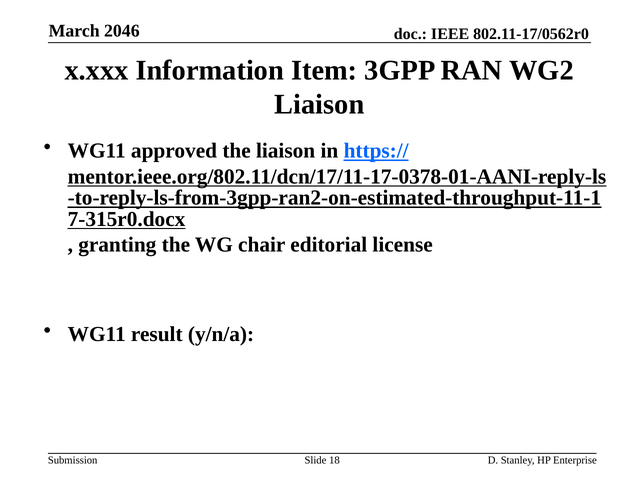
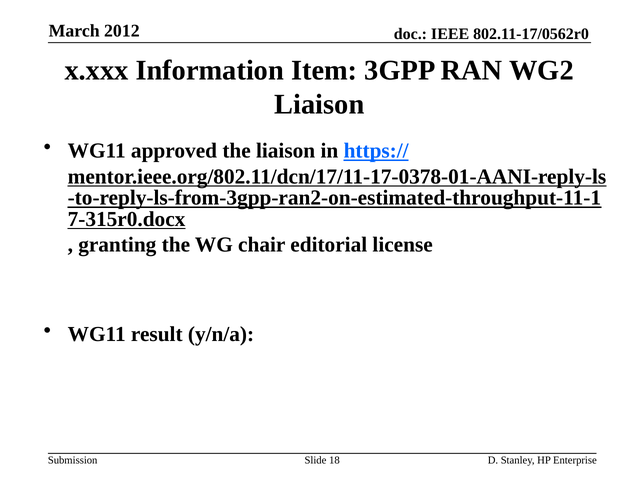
2046: 2046 -> 2012
